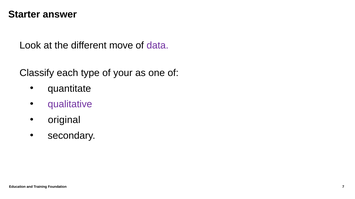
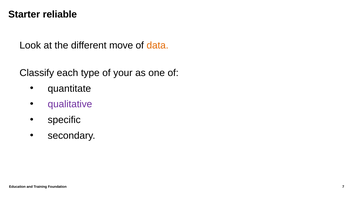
answer: answer -> reliable
data colour: purple -> orange
original: original -> specific
